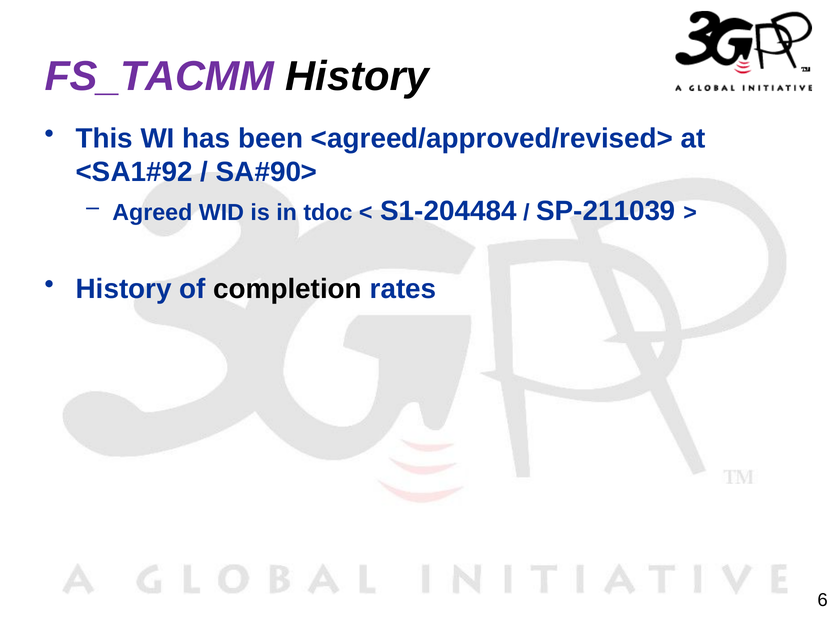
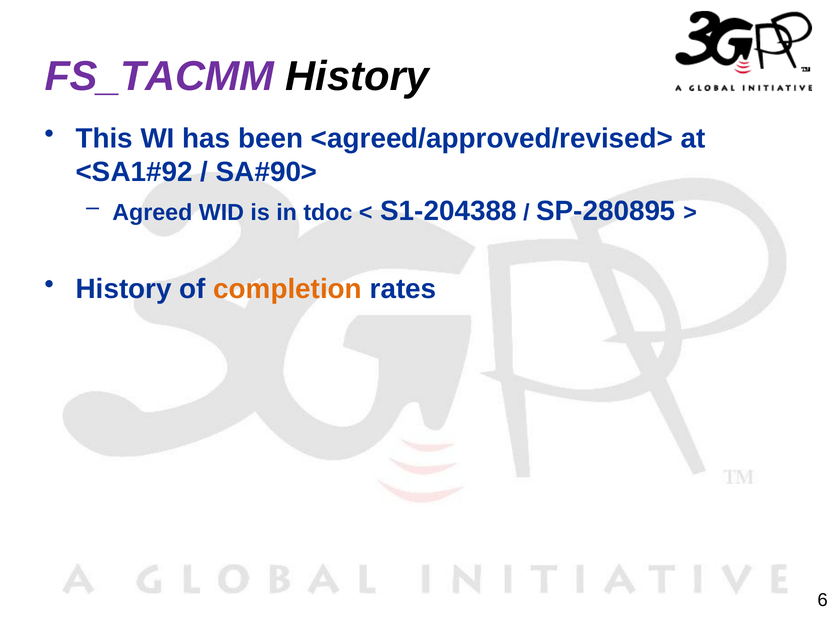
S1-204484: S1-204484 -> S1-204388
SP-211039: SP-211039 -> SP-280895
completion colour: black -> orange
